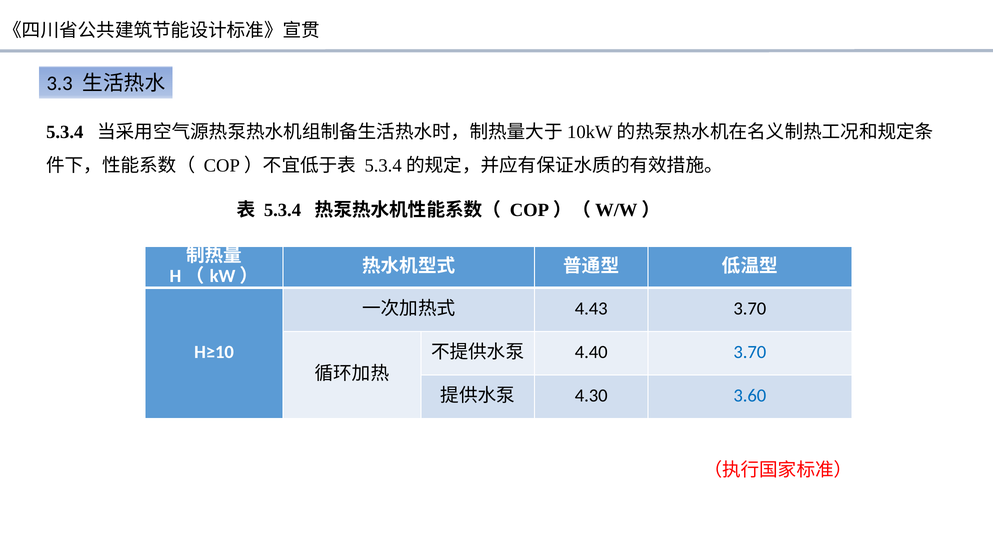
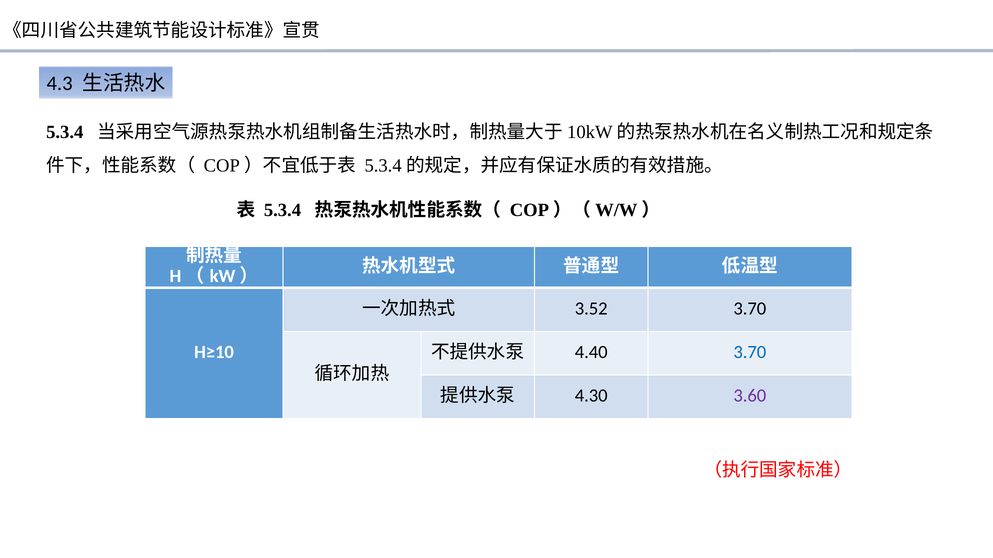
3.3: 3.3 -> 4.3
4.43: 4.43 -> 3.52
3.60 colour: blue -> purple
